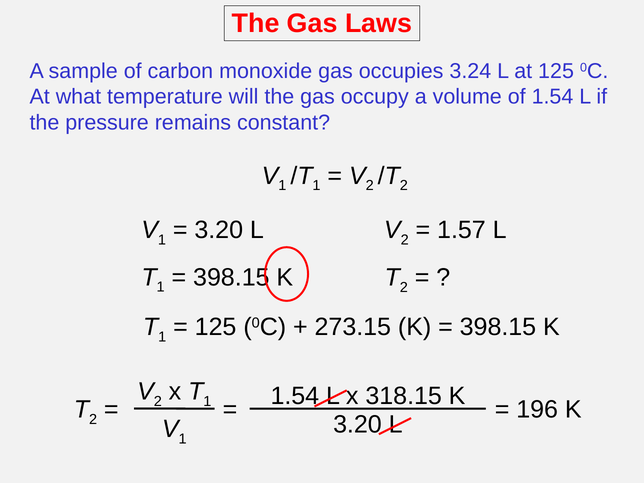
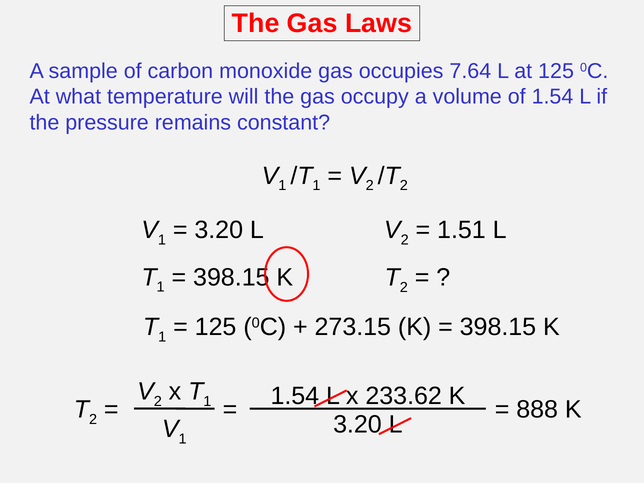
3.24: 3.24 -> 7.64
1.57: 1.57 -> 1.51
318.15: 318.15 -> 233.62
196: 196 -> 888
